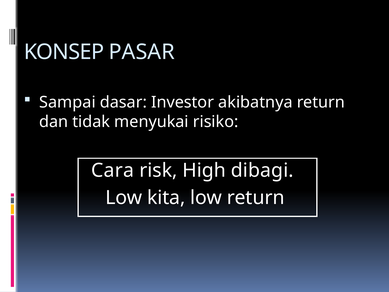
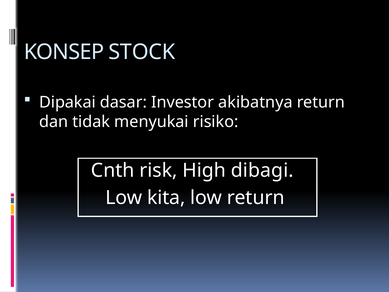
PASAR: PASAR -> STOCK
Sampai: Sampai -> Dipakai
Cara: Cara -> Cnth
